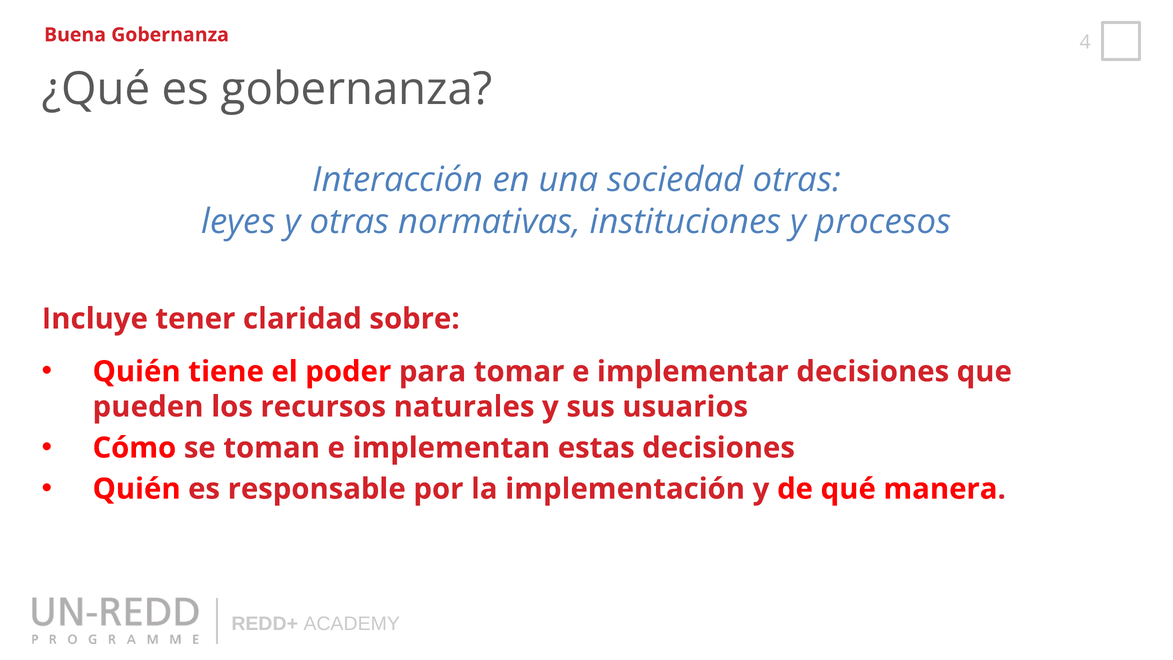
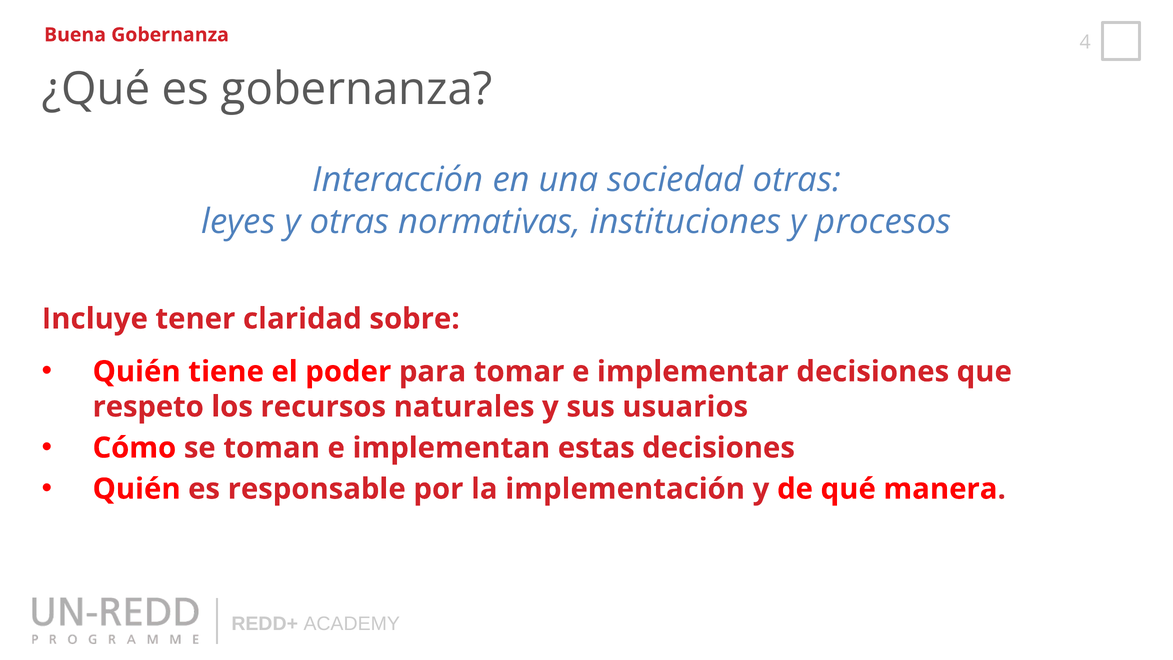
pueden: pueden -> respeto
